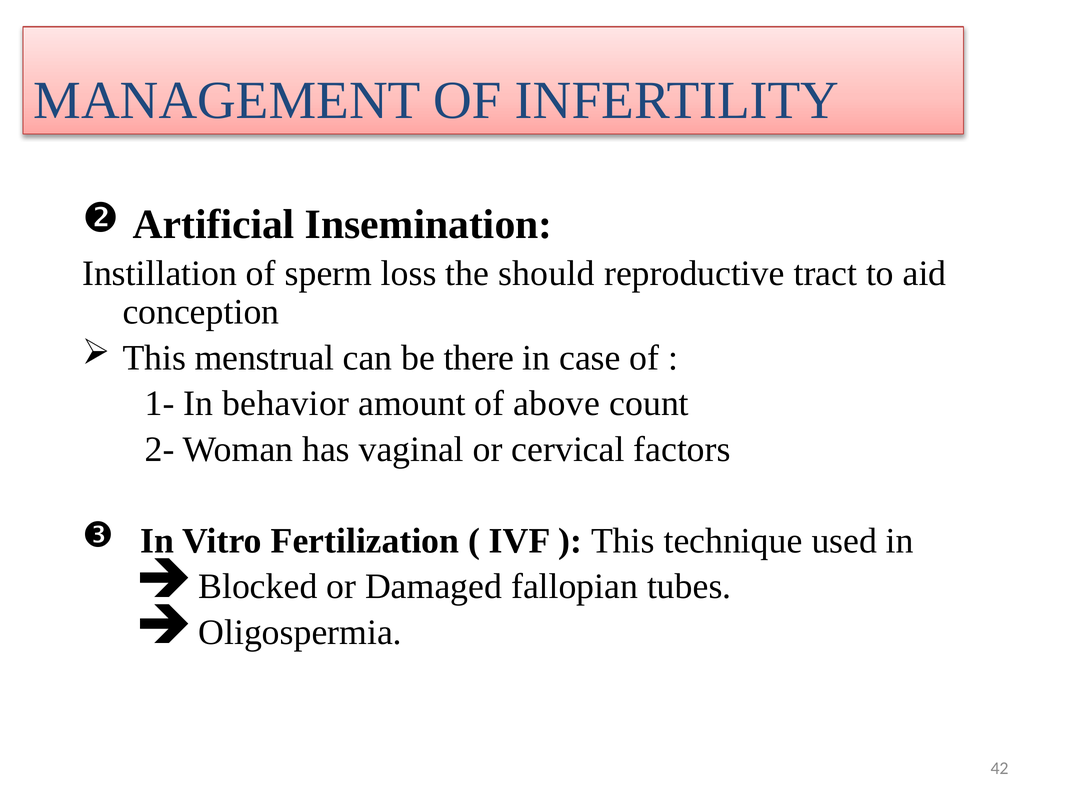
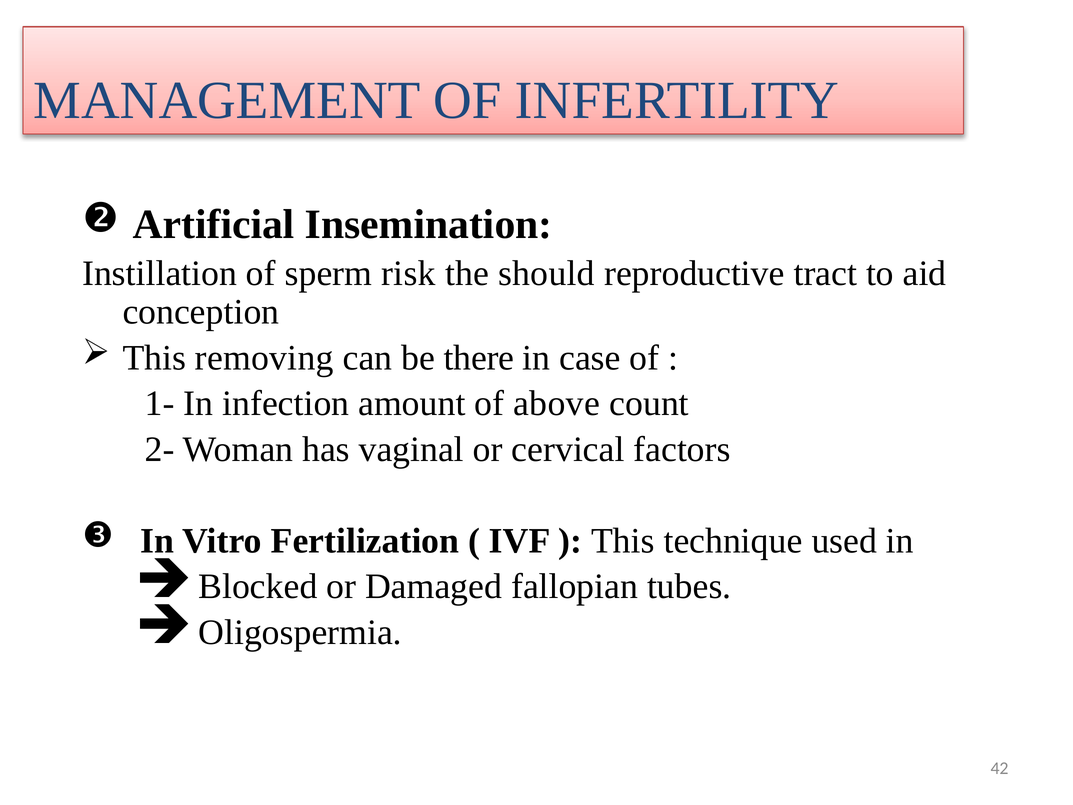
loss: loss -> risk
menstrual: menstrual -> removing
behavior: behavior -> infection
